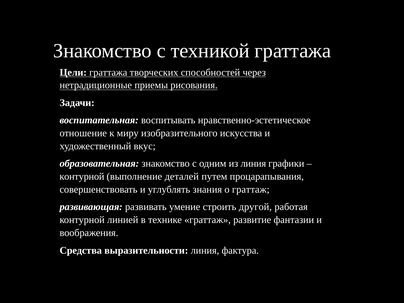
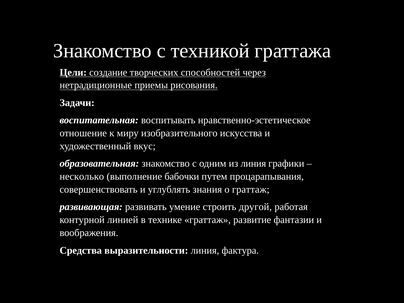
Цели граттажа: граттажа -> создание
контурной at (82, 177): контурной -> несколько
деталей: деталей -> бабочки
